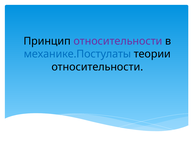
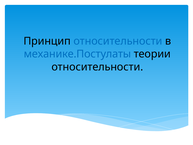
относительности at (118, 41) colour: purple -> blue
